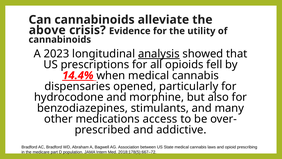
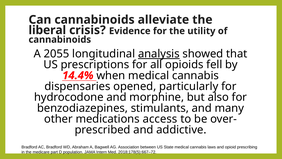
above: above -> liberal
2023: 2023 -> 2055
14.4% underline: present -> none
